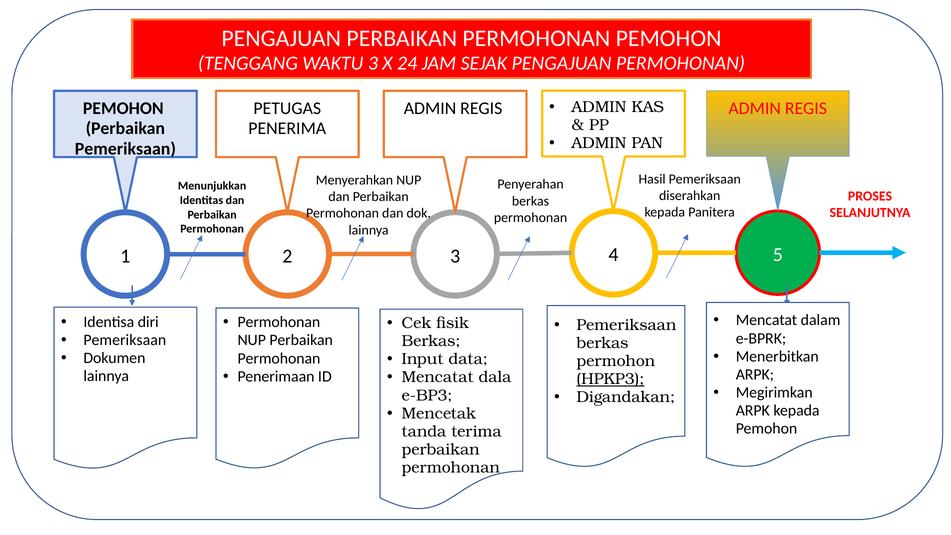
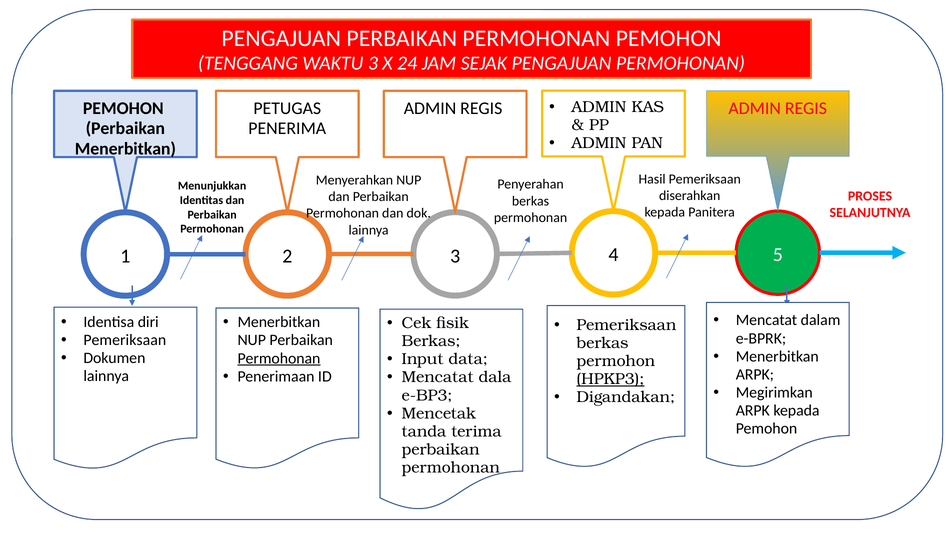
Pemeriksaan at (125, 149): Pemeriksaan -> Menerbitkan
Permohonan at (279, 322): Permohonan -> Menerbitkan
Permohonan at (279, 358) underline: none -> present
